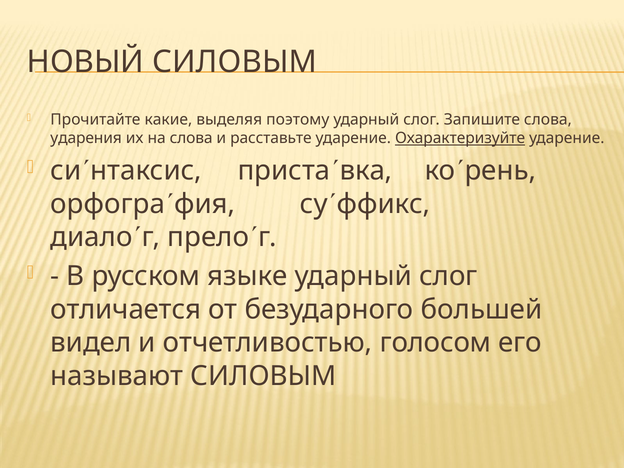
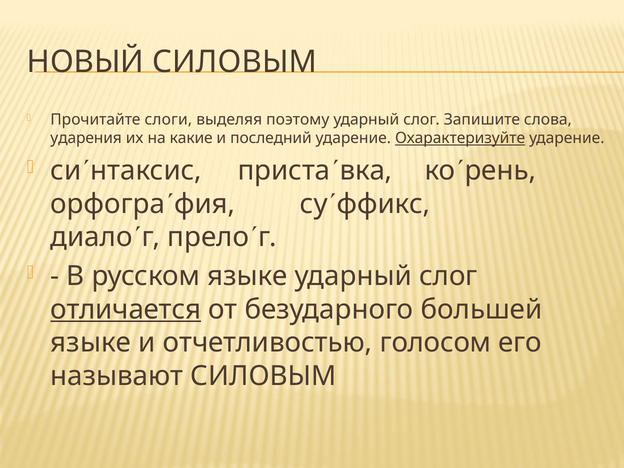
какие: какие -> слоги
на слова: слова -> какие
расставьте: расставьте -> последний
отличается underline: none -> present
видел at (91, 343): видел -> языке
